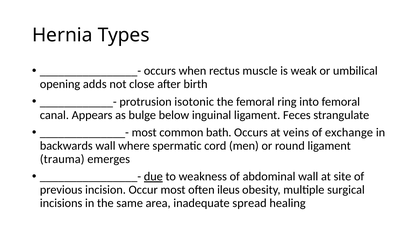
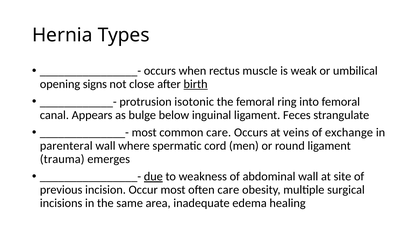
adds: adds -> signs
birth underline: none -> present
common bath: bath -> care
backwards: backwards -> parenteral
often ileus: ileus -> care
spread: spread -> edema
